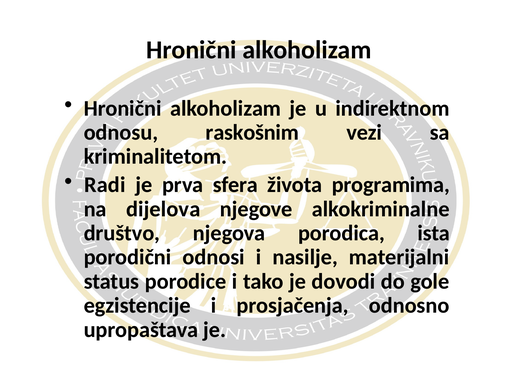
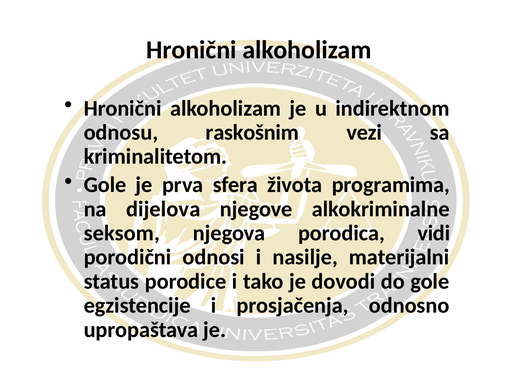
Radi at (105, 185): Radi -> Gole
društvo: društvo -> seksom
ista: ista -> vidi
